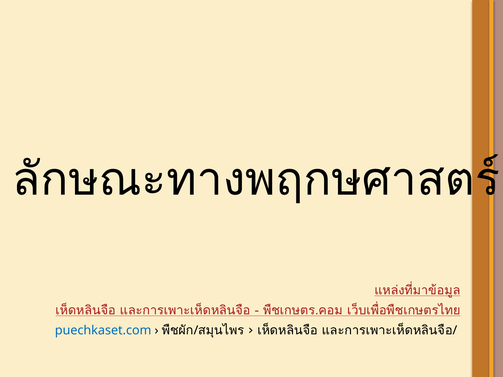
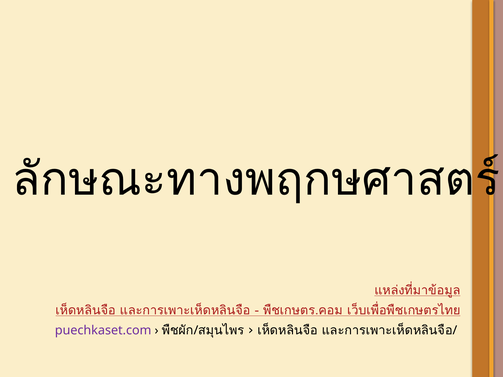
puechkaset.com colour: blue -> purple
